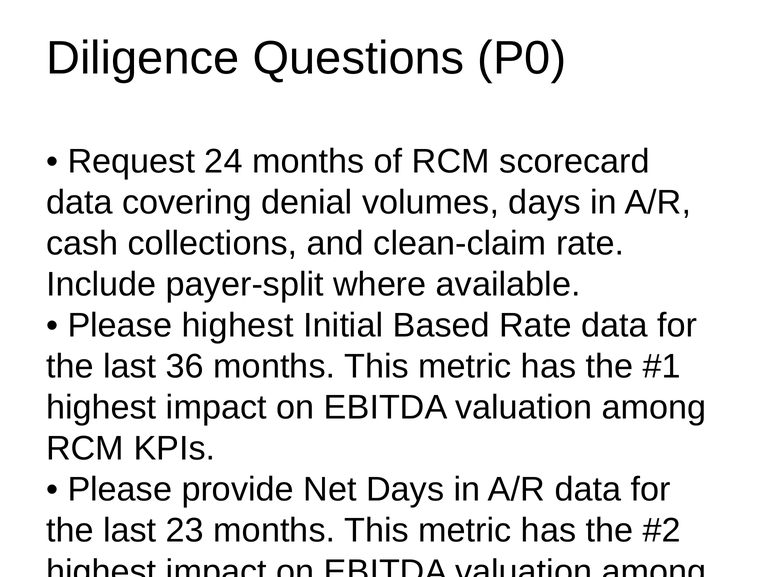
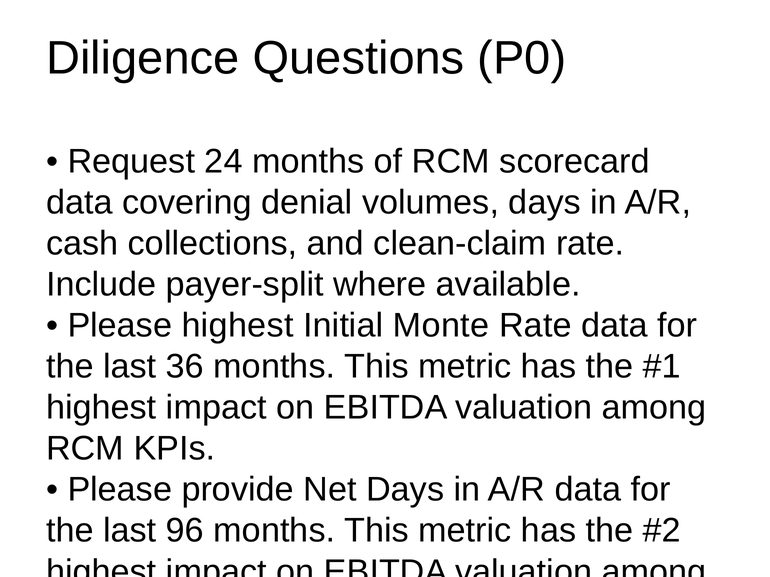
Based: Based -> Monte
23: 23 -> 96
